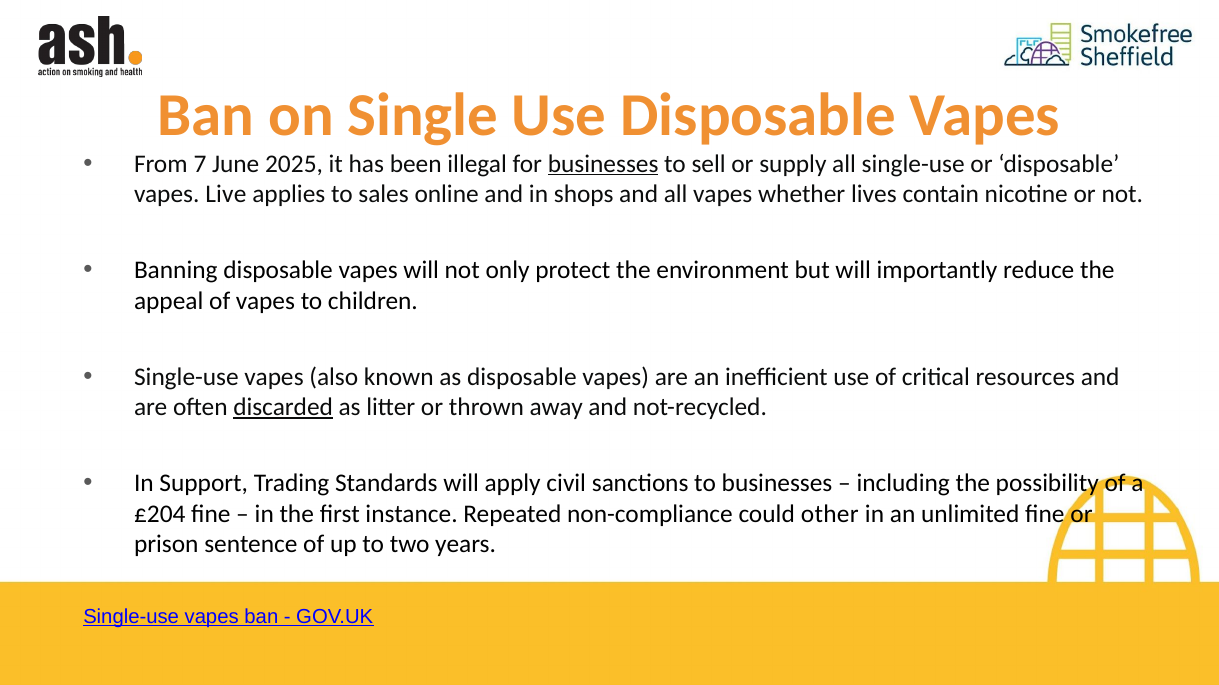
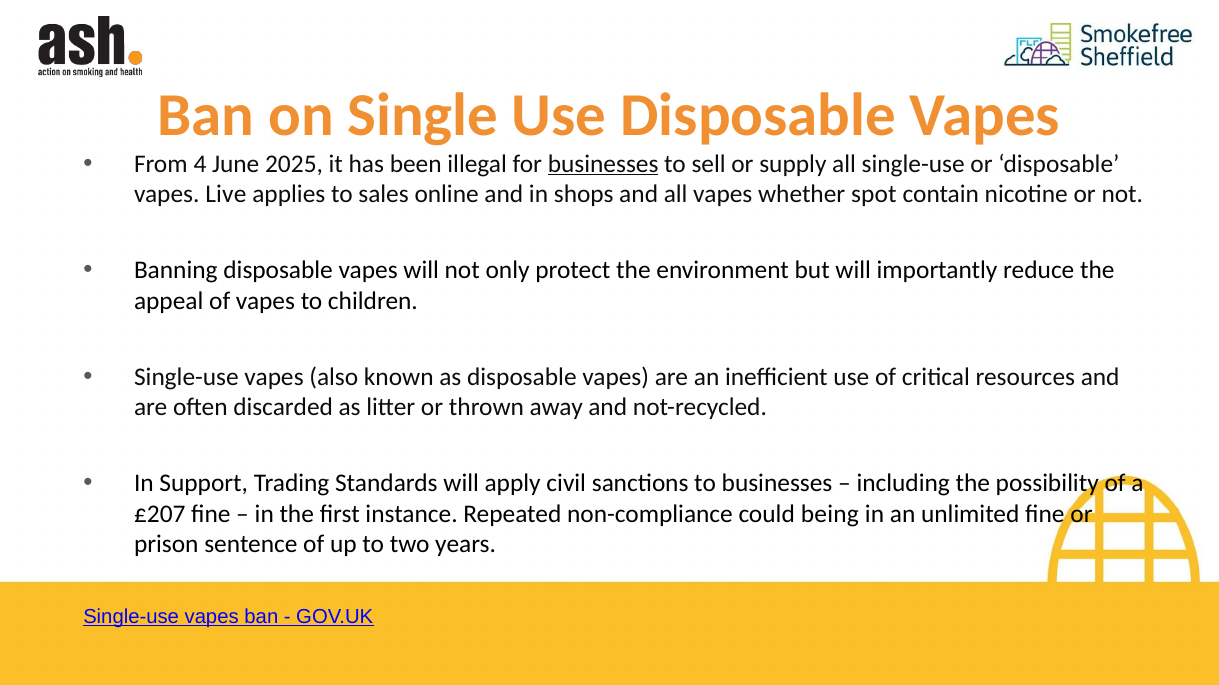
7: 7 -> 4
lives: lives -> spot
discarded underline: present -> none
£204: £204 -> £207
other: other -> being
